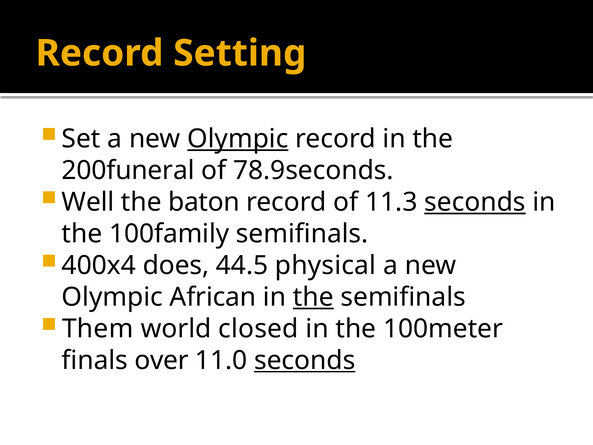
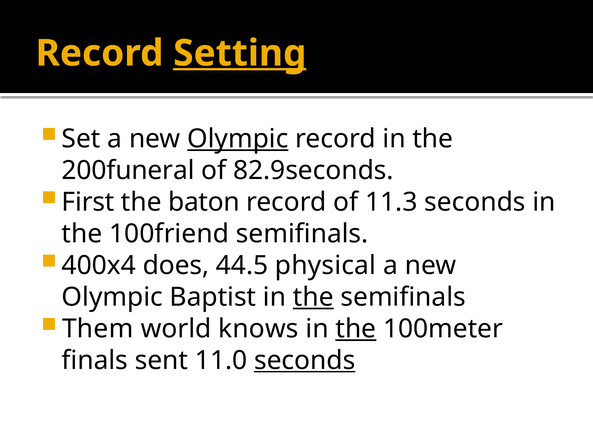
Setting underline: none -> present
78.9seconds: 78.9seconds -> 82.9seconds
Well: Well -> First
seconds at (475, 202) underline: present -> none
100family: 100family -> 100friend
African: African -> Baptist
closed: closed -> knows
the at (356, 329) underline: none -> present
over: over -> sent
